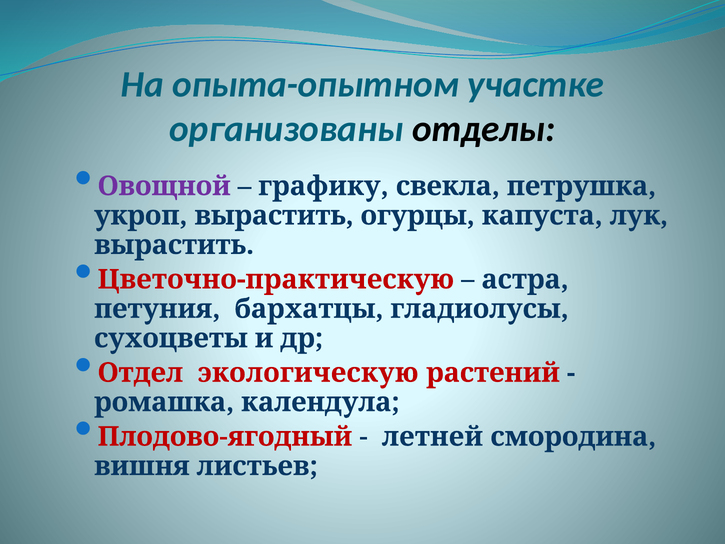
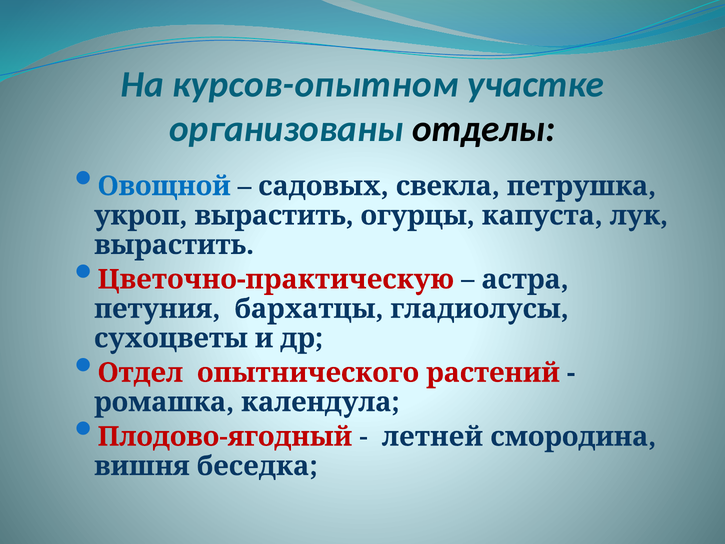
опыта-опытном: опыта-опытном -> курсов-опытном
Овощной colour: purple -> blue
графику: графику -> садовых
экологическую: экологическую -> опытнического
листьев: листьев -> беседка
